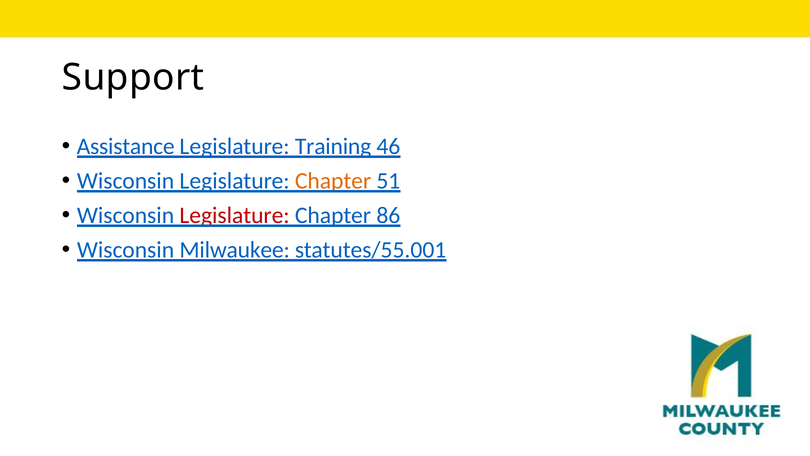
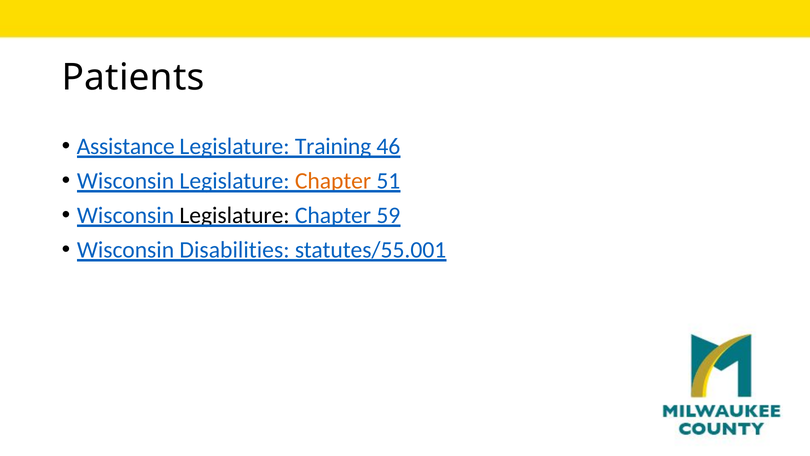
Support: Support -> Patients
Legislature at (235, 215) colour: red -> black
86: 86 -> 59
Milwaukee: Milwaukee -> Disabilities
